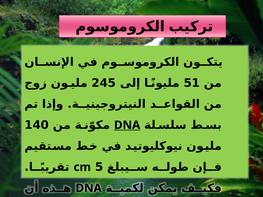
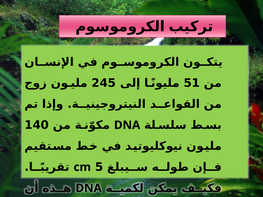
DNA at (127, 125) underline: present -> none
